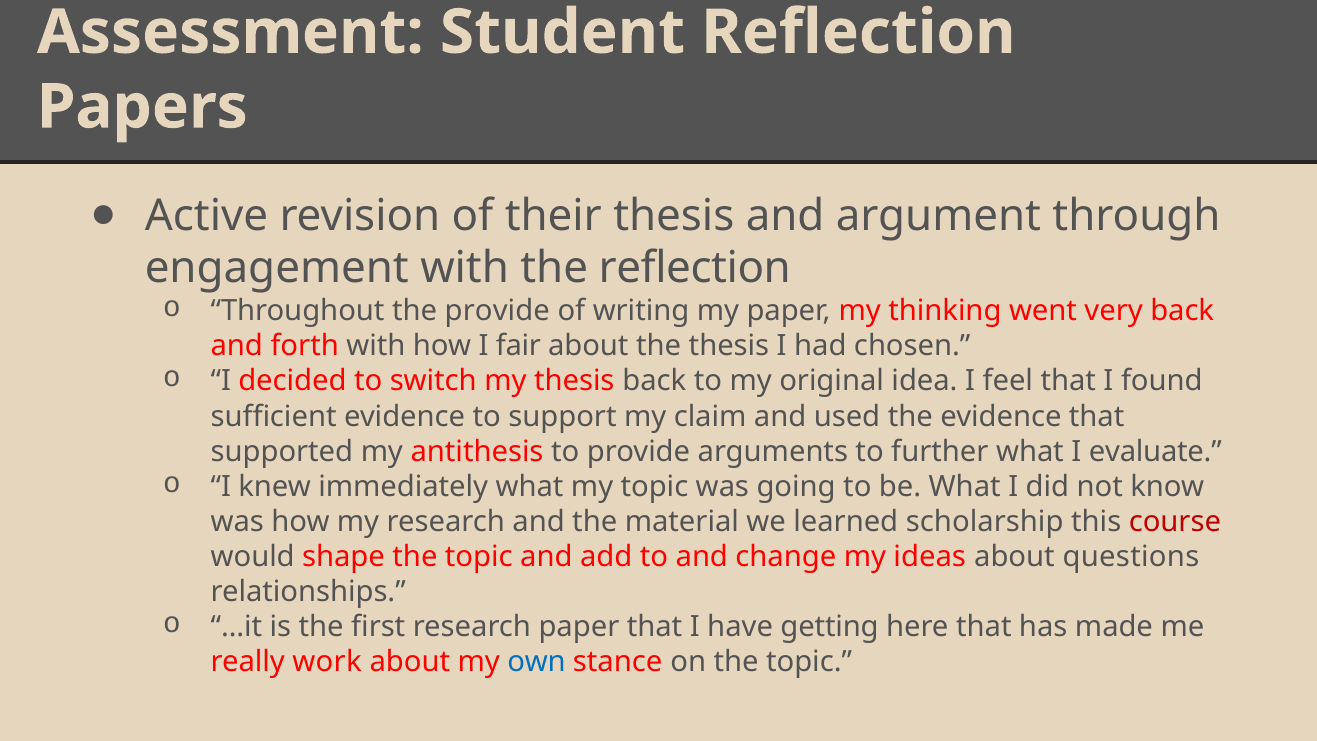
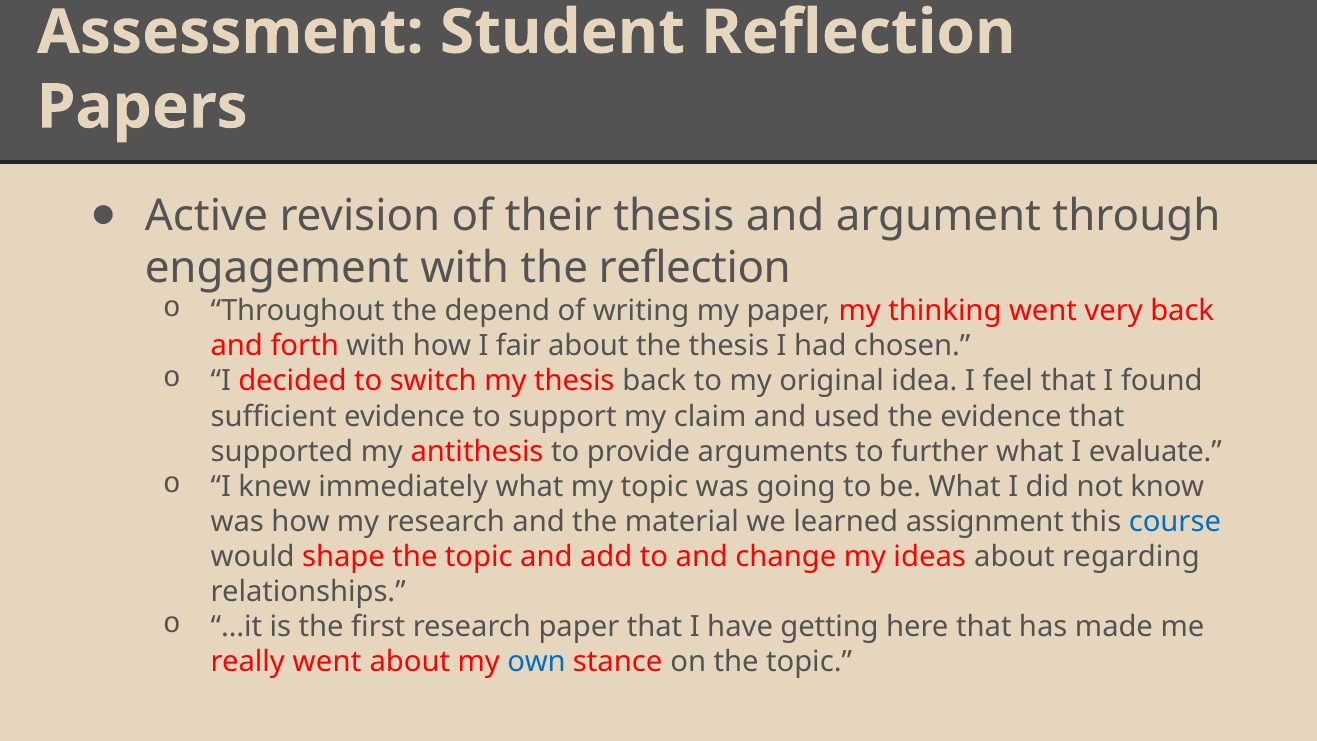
the provide: provide -> depend
scholarship: scholarship -> assignment
course colour: red -> blue
questions: questions -> regarding
really work: work -> went
